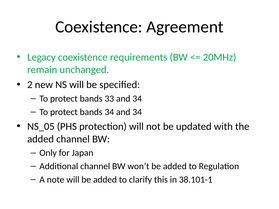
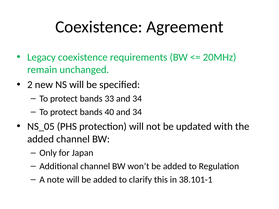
bands 34: 34 -> 40
